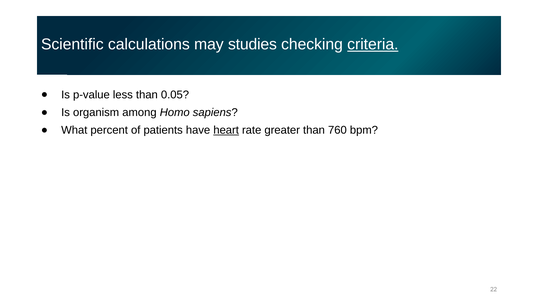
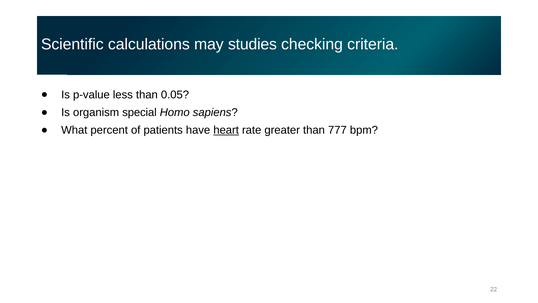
criteria underline: present -> none
among: among -> special
760: 760 -> 777
